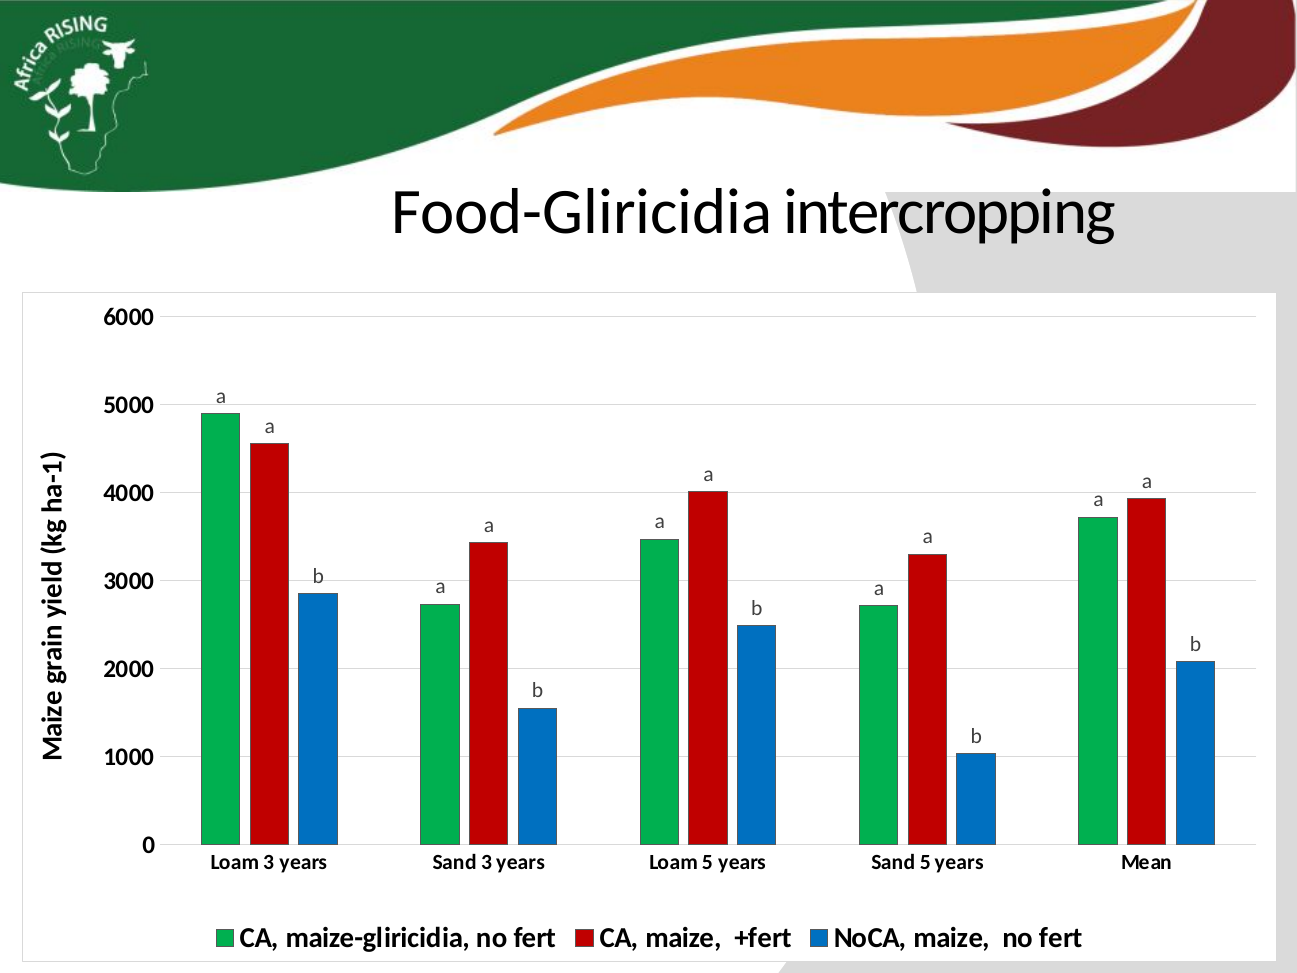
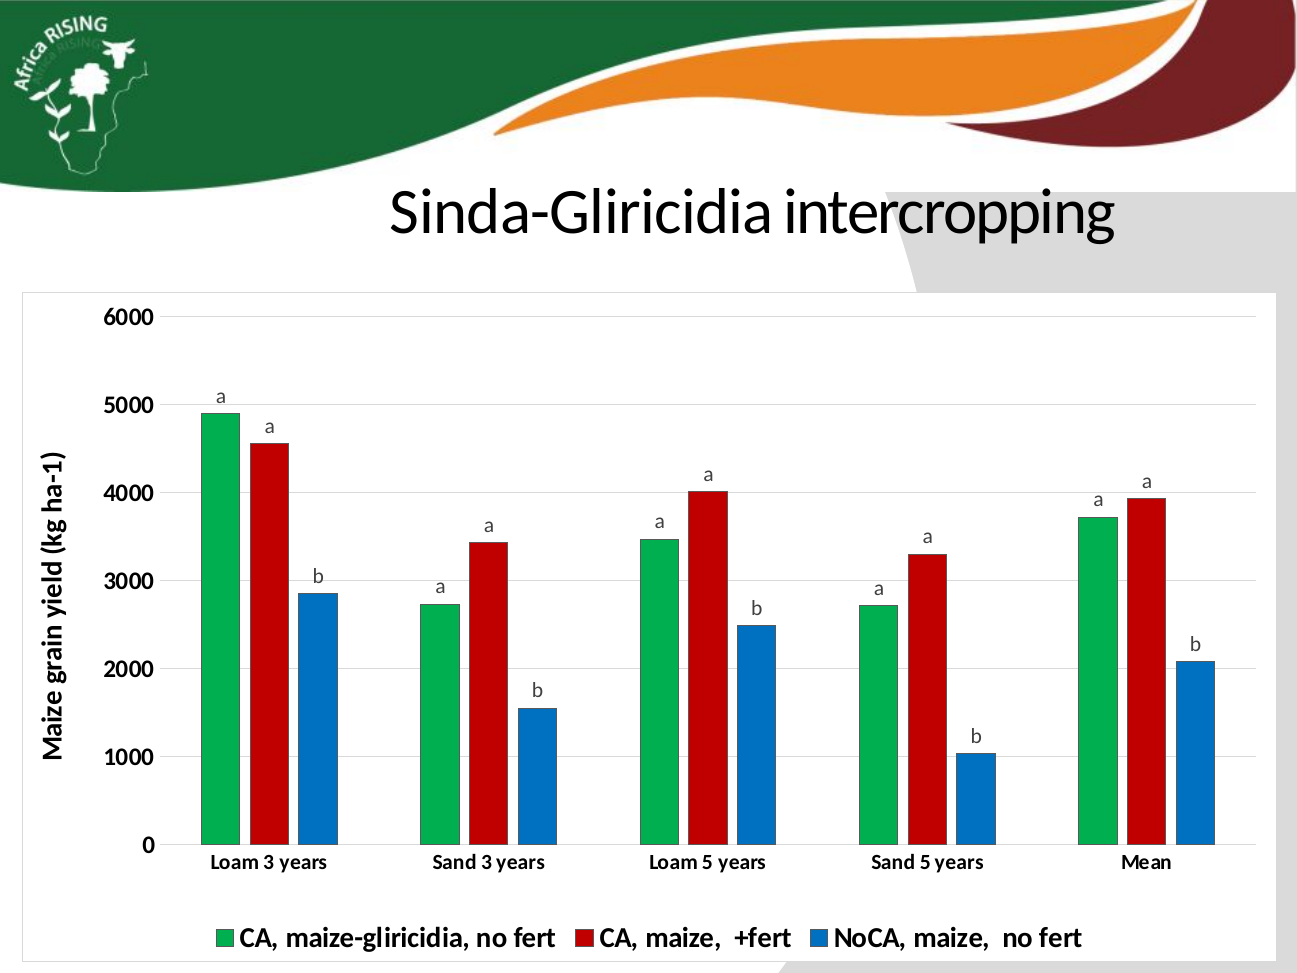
Food-Gliricidia: Food-Gliricidia -> Sinda-Gliricidia
